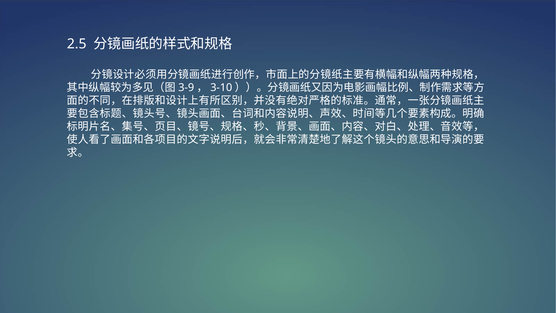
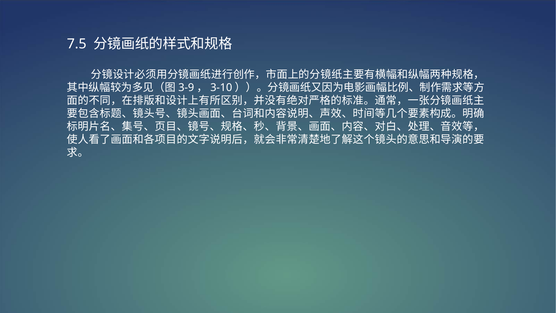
2.5: 2.5 -> 7.5
